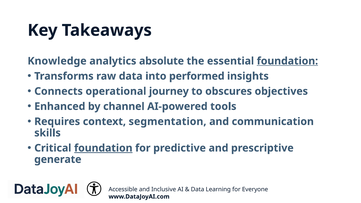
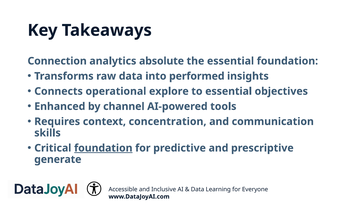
Knowledge: Knowledge -> Connection
foundation at (287, 61) underline: present -> none
journey: journey -> explore
to obscures: obscures -> essential
segmentation: segmentation -> concentration
